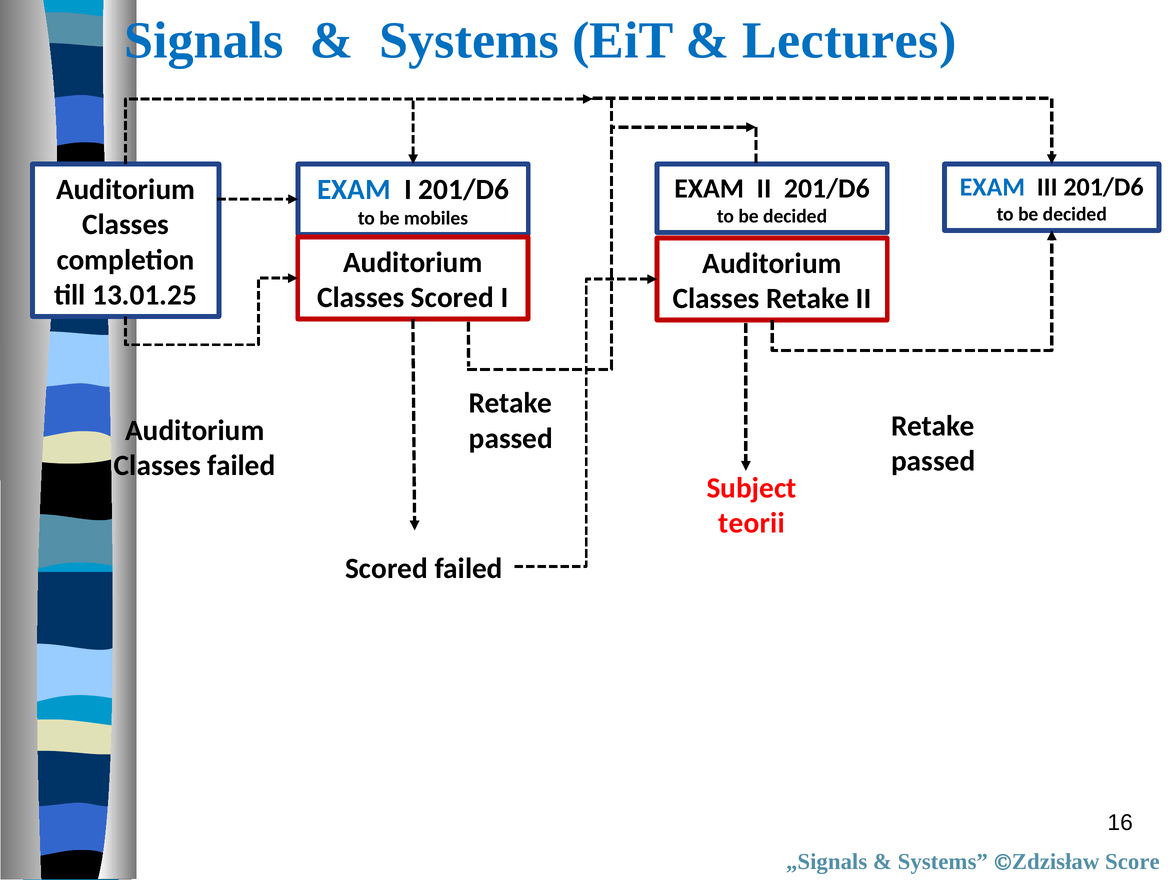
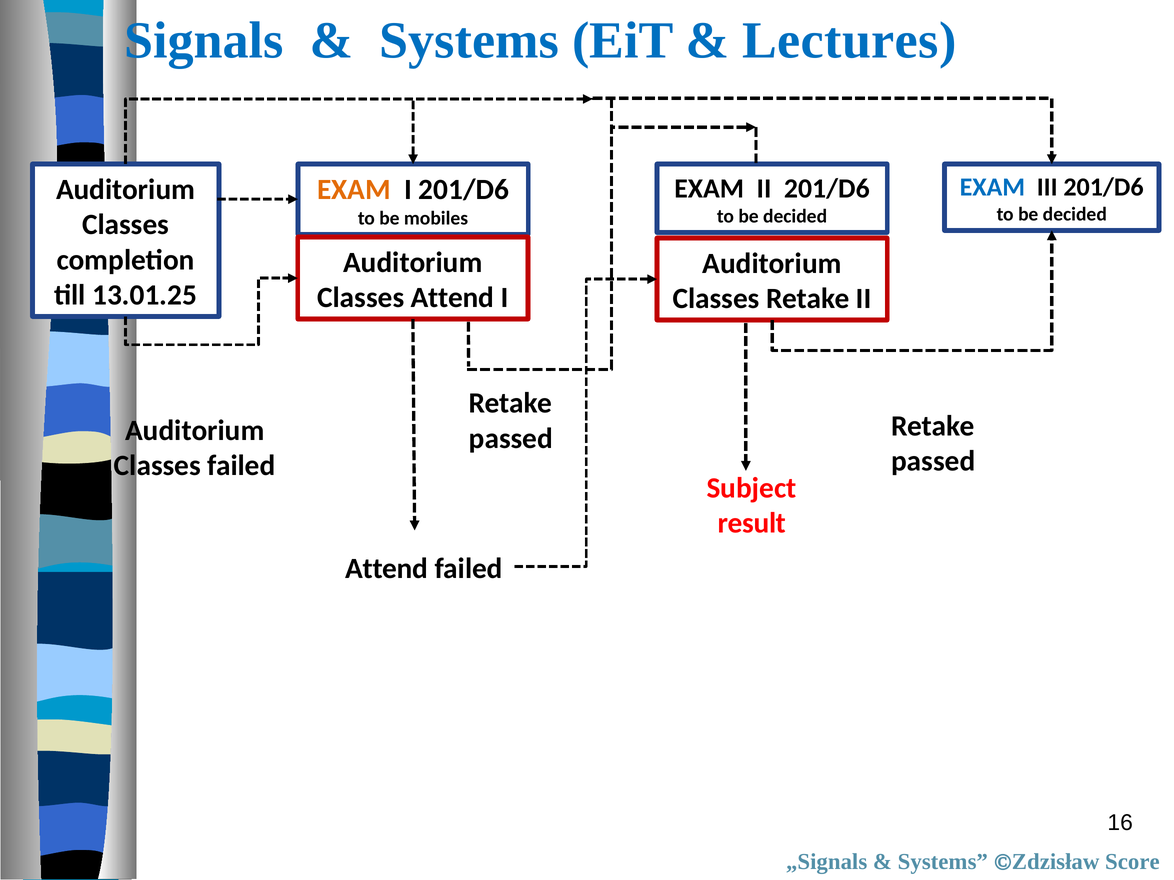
EXAM at (354, 190) colour: blue -> orange
Classes Scored: Scored -> Attend
teorii: teorii -> result
Scored at (387, 569): Scored -> Attend
